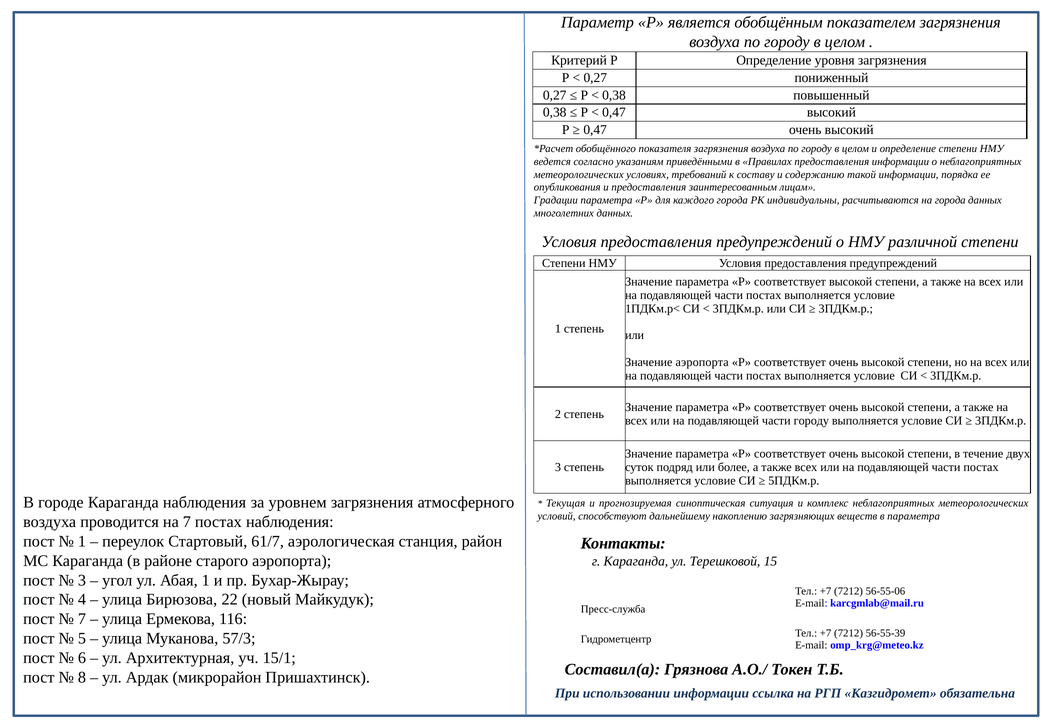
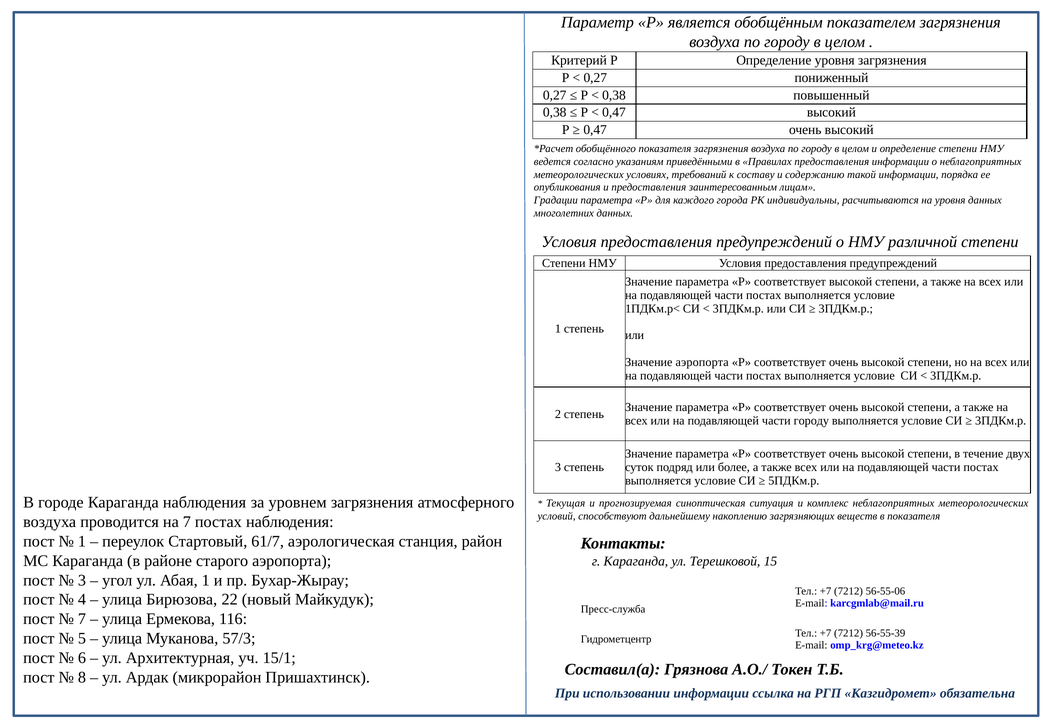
на города: города -> уровня
в параметра: параметра -> показателя
